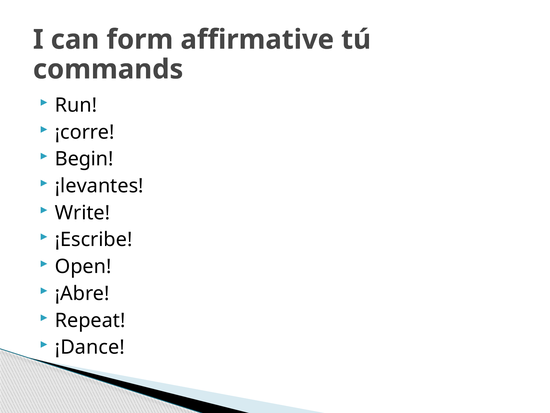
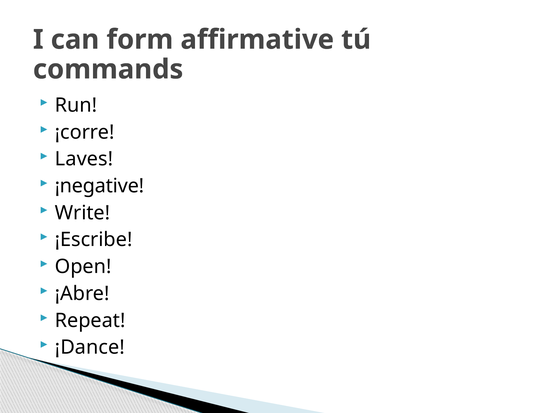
Begin: Begin -> Laves
¡levantes: ¡levantes -> ¡negative
